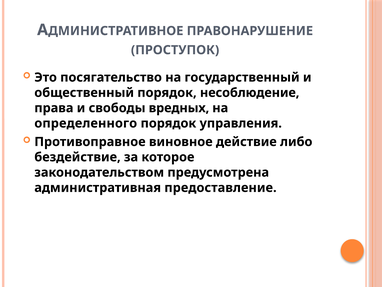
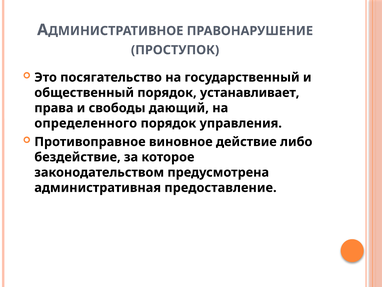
несоблюдение: несоблюдение -> устанавливает
вредных: вредных -> дающий
